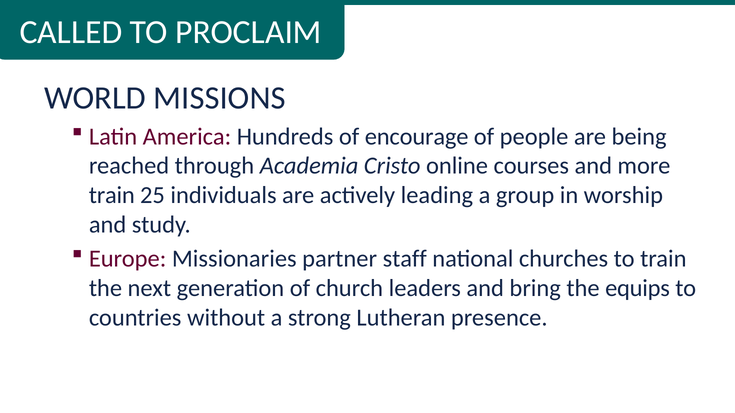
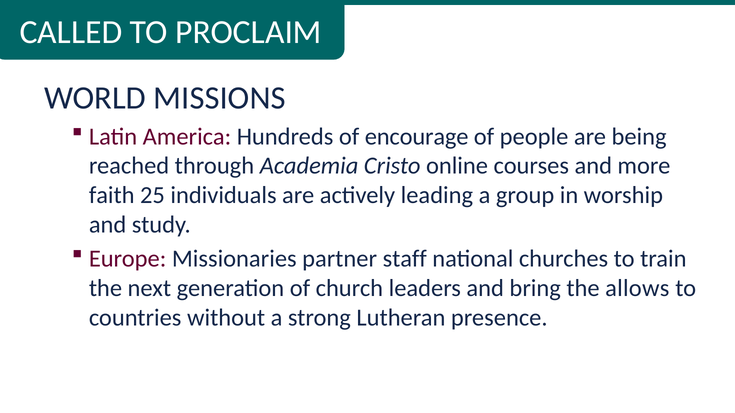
train at (112, 195): train -> faith
equips: equips -> allows
